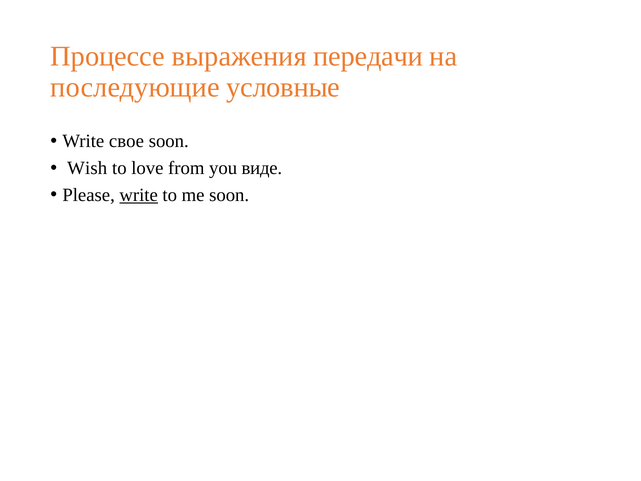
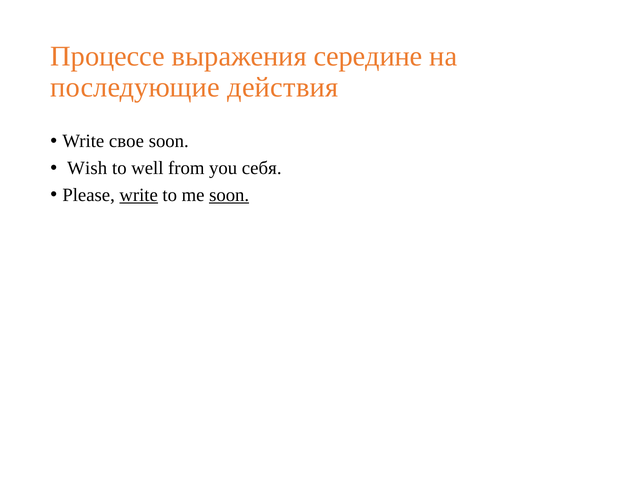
передачи: передачи -> середине
условные: условные -> действия
love: love -> well
виде: виде -> себя
soon at (229, 195) underline: none -> present
